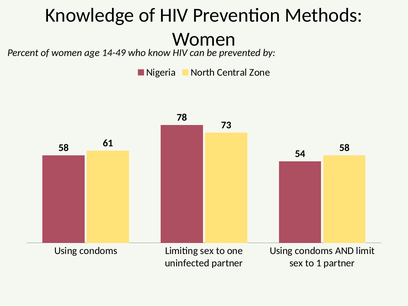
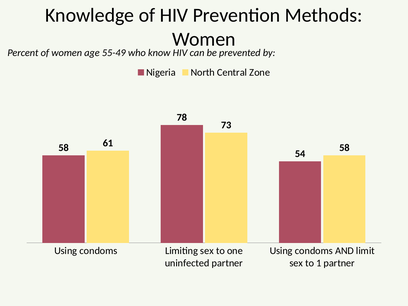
14-49: 14-49 -> 55-49
